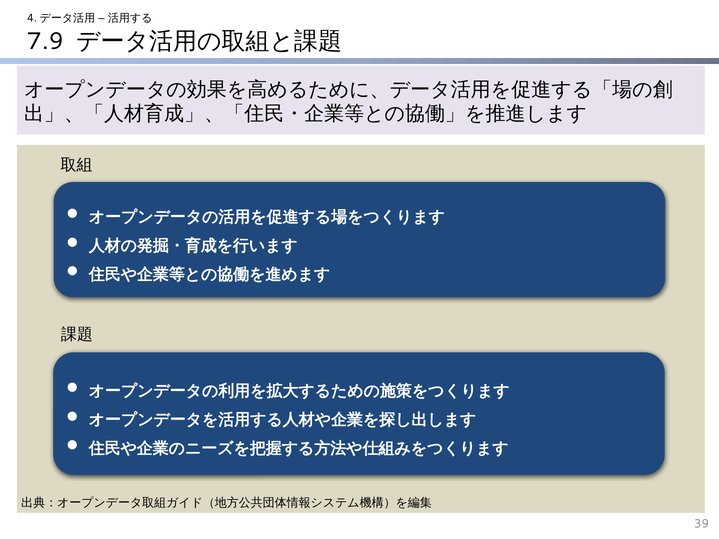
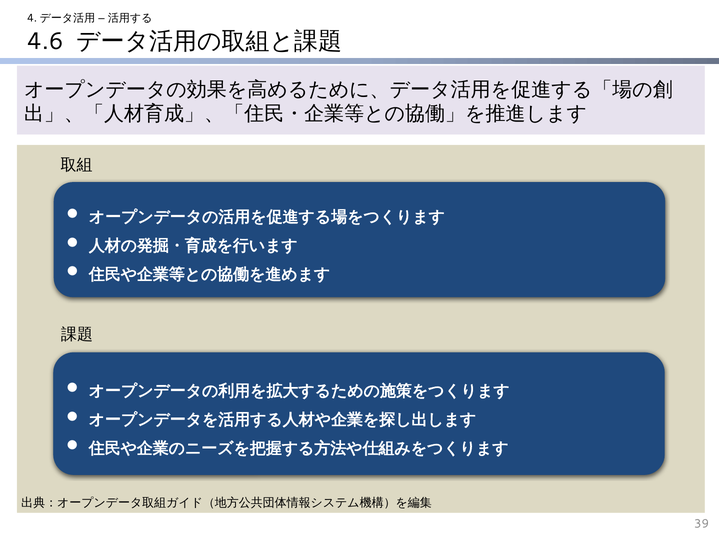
7.9: 7.9 -> 4.6
